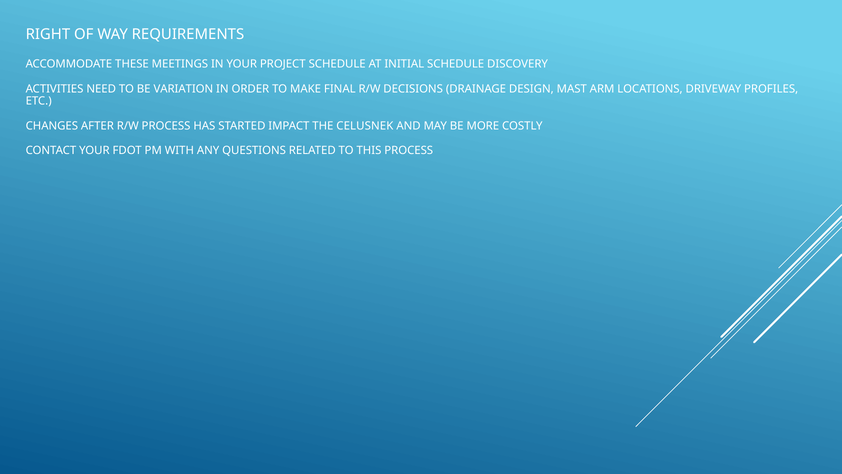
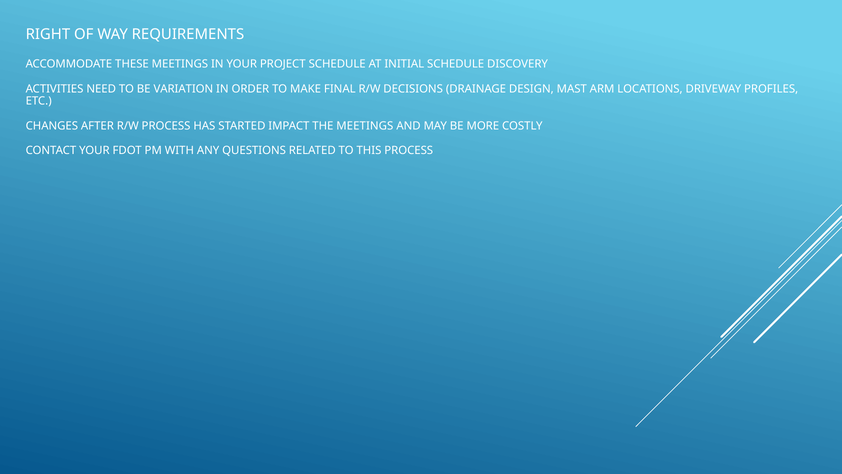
THE CELUSNEK: CELUSNEK -> MEETINGS
